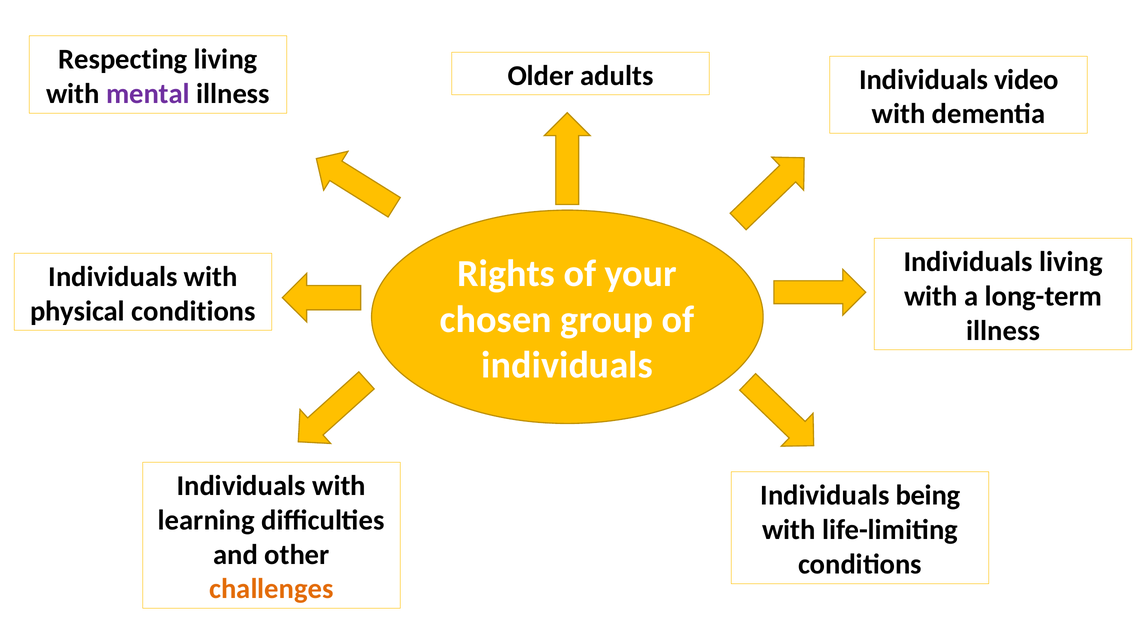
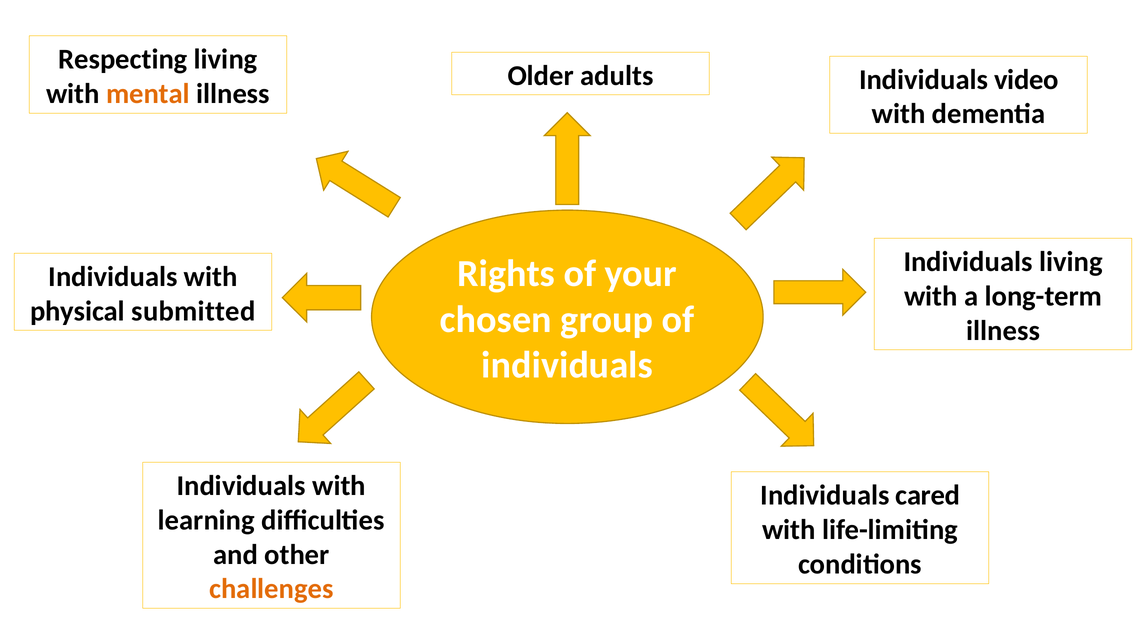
mental colour: purple -> orange
physical conditions: conditions -> submitted
being: being -> cared
